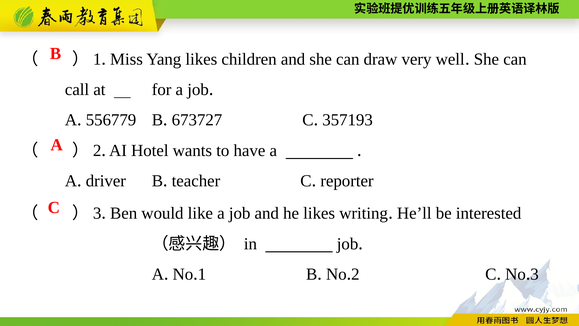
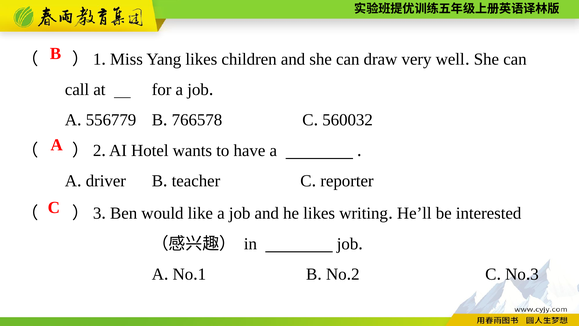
673727: 673727 -> 766578
357193: 357193 -> 560032
